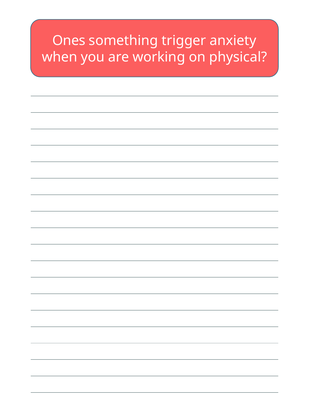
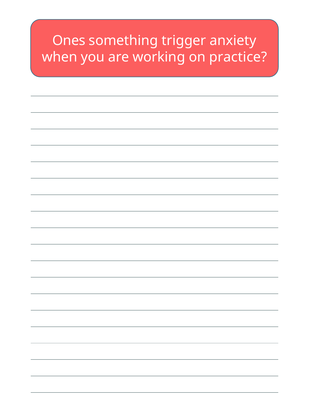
physical: physical -> practice
